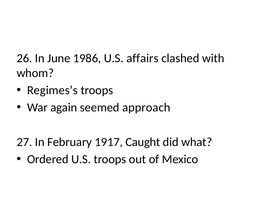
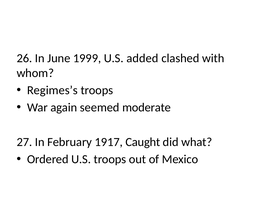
1986: 1986 -> 1999
affairs: affairs -> added
approach: approach -> moderate
